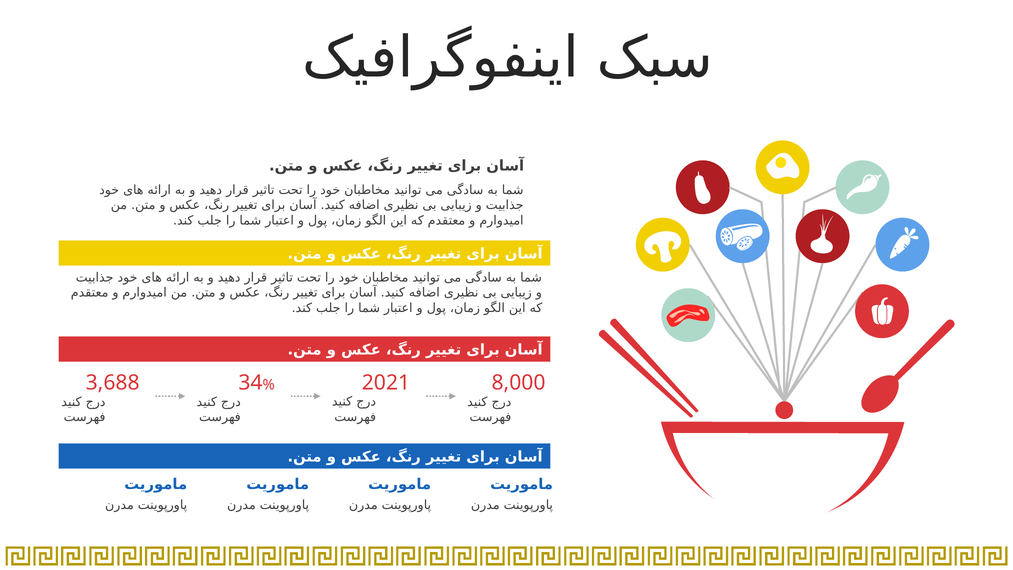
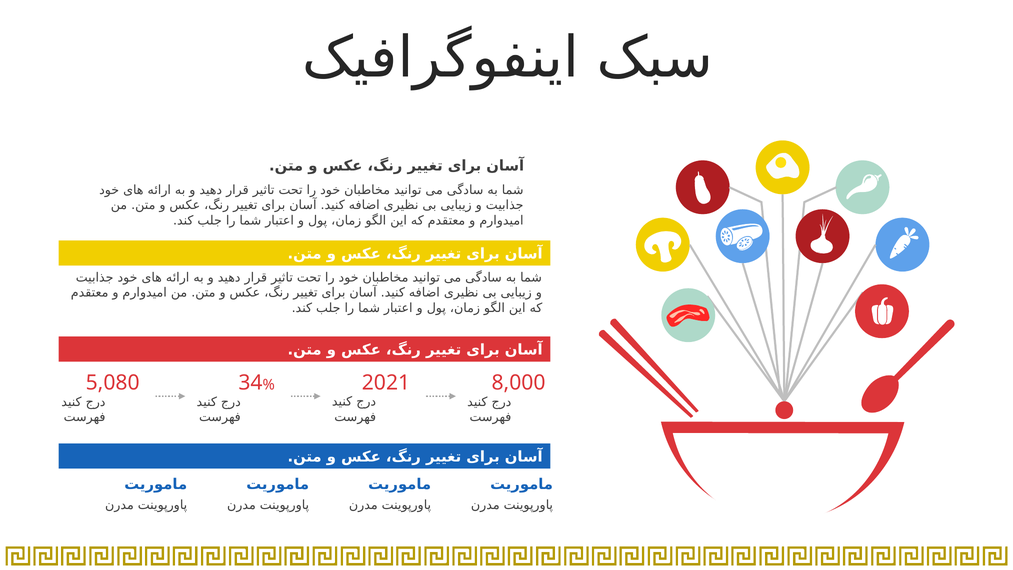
3,688: 3,688 -> 5,080
